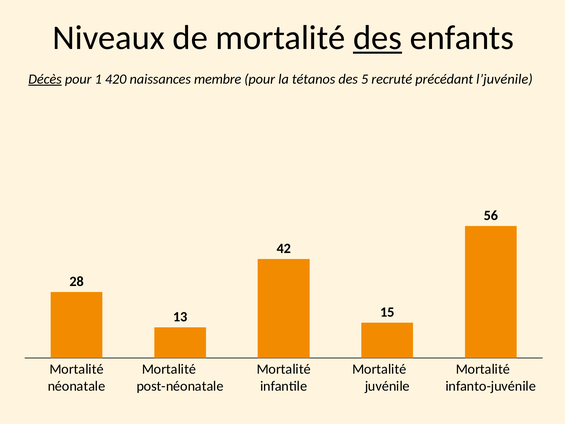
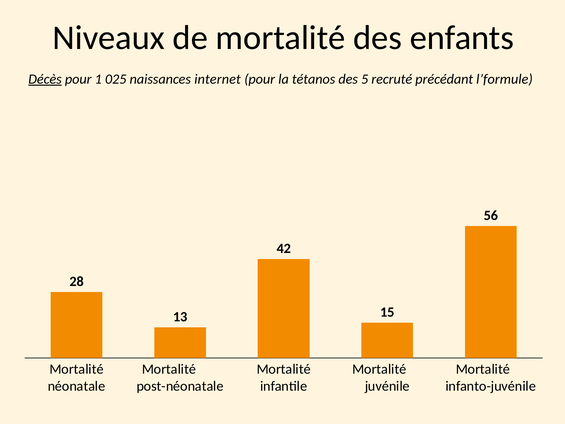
des at (378, 38) underline: present -> none
420: 420 -> 025
membre: membre -> internet
l’juvénile: l’juvénile -> l’formule
